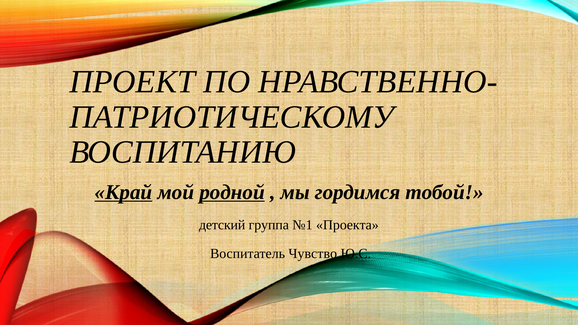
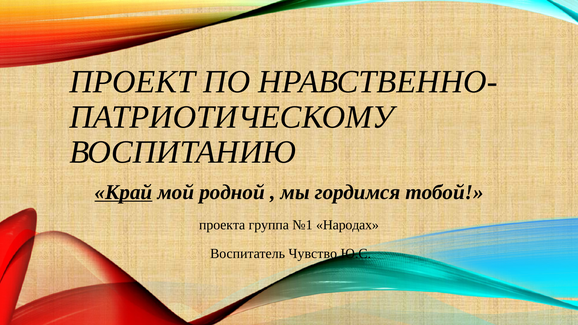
родной underline: present -> none
детский: детский -> проекта
Проекта: Проекта -> Народах
